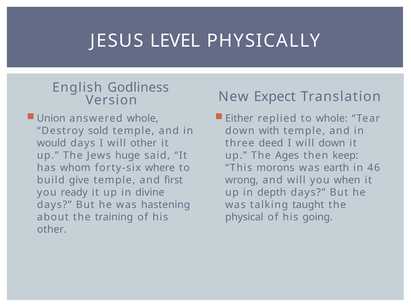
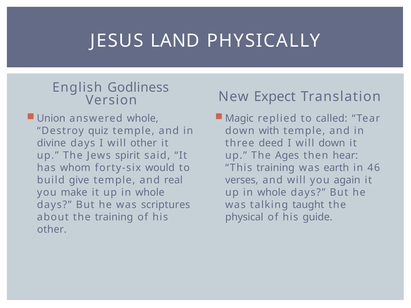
LEVEL: LEVEL -> LAND
Either: Either -> Magic
to whole: whole -> called
sold: sold -> quiz
would: would -> divine
huge: huge -> spirit
keep: keep -> hear
where: where -> would
This morons: morons -> training
first: first -> real
wrong: wrong -> verses
when: when -> again
ready: ready -> make
divine at (150, 193): divine -> whole
depth at (272, 193): depth -> whole
hastening: hastening -> scriptures
going: going -> guide
